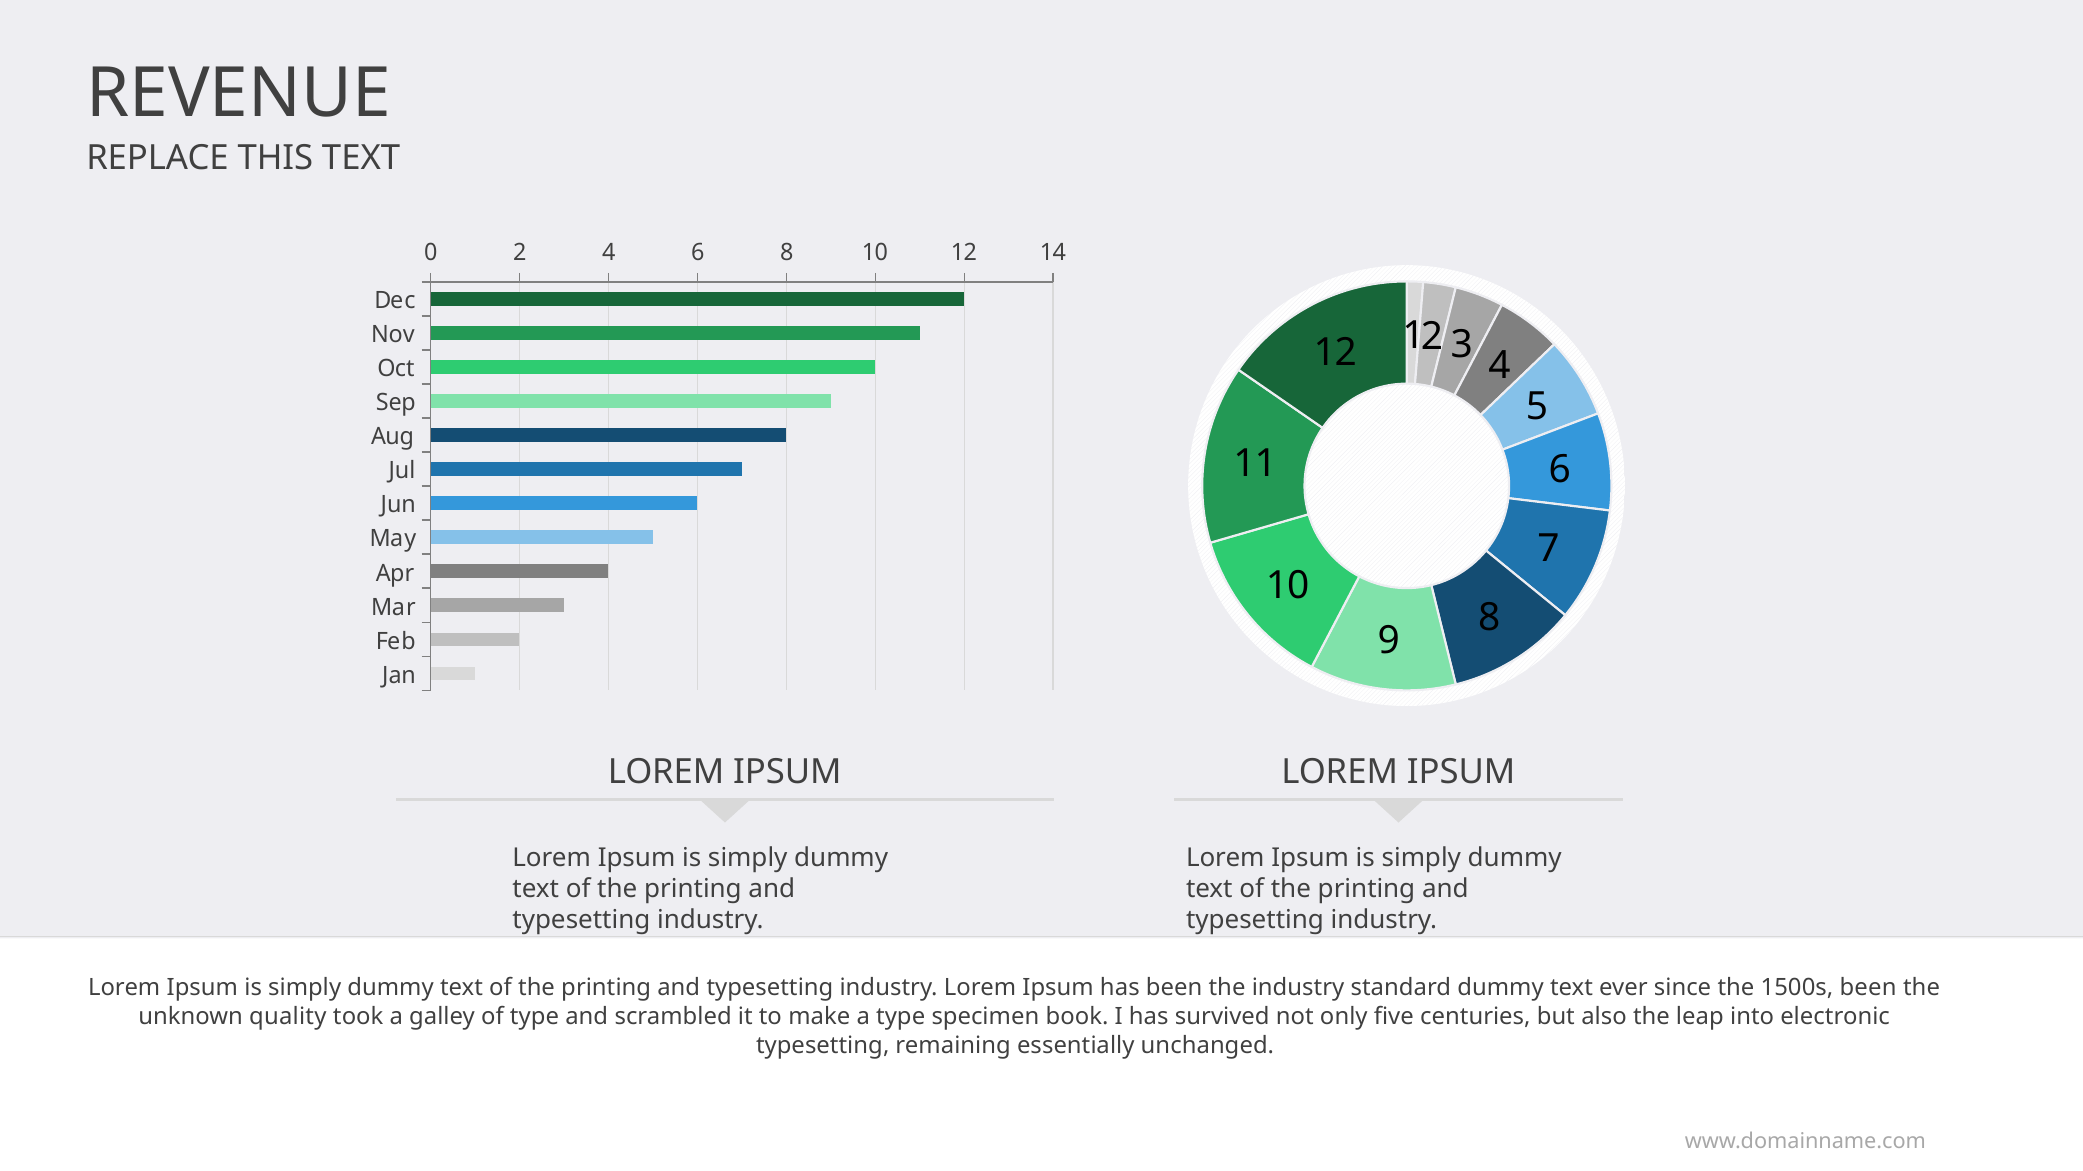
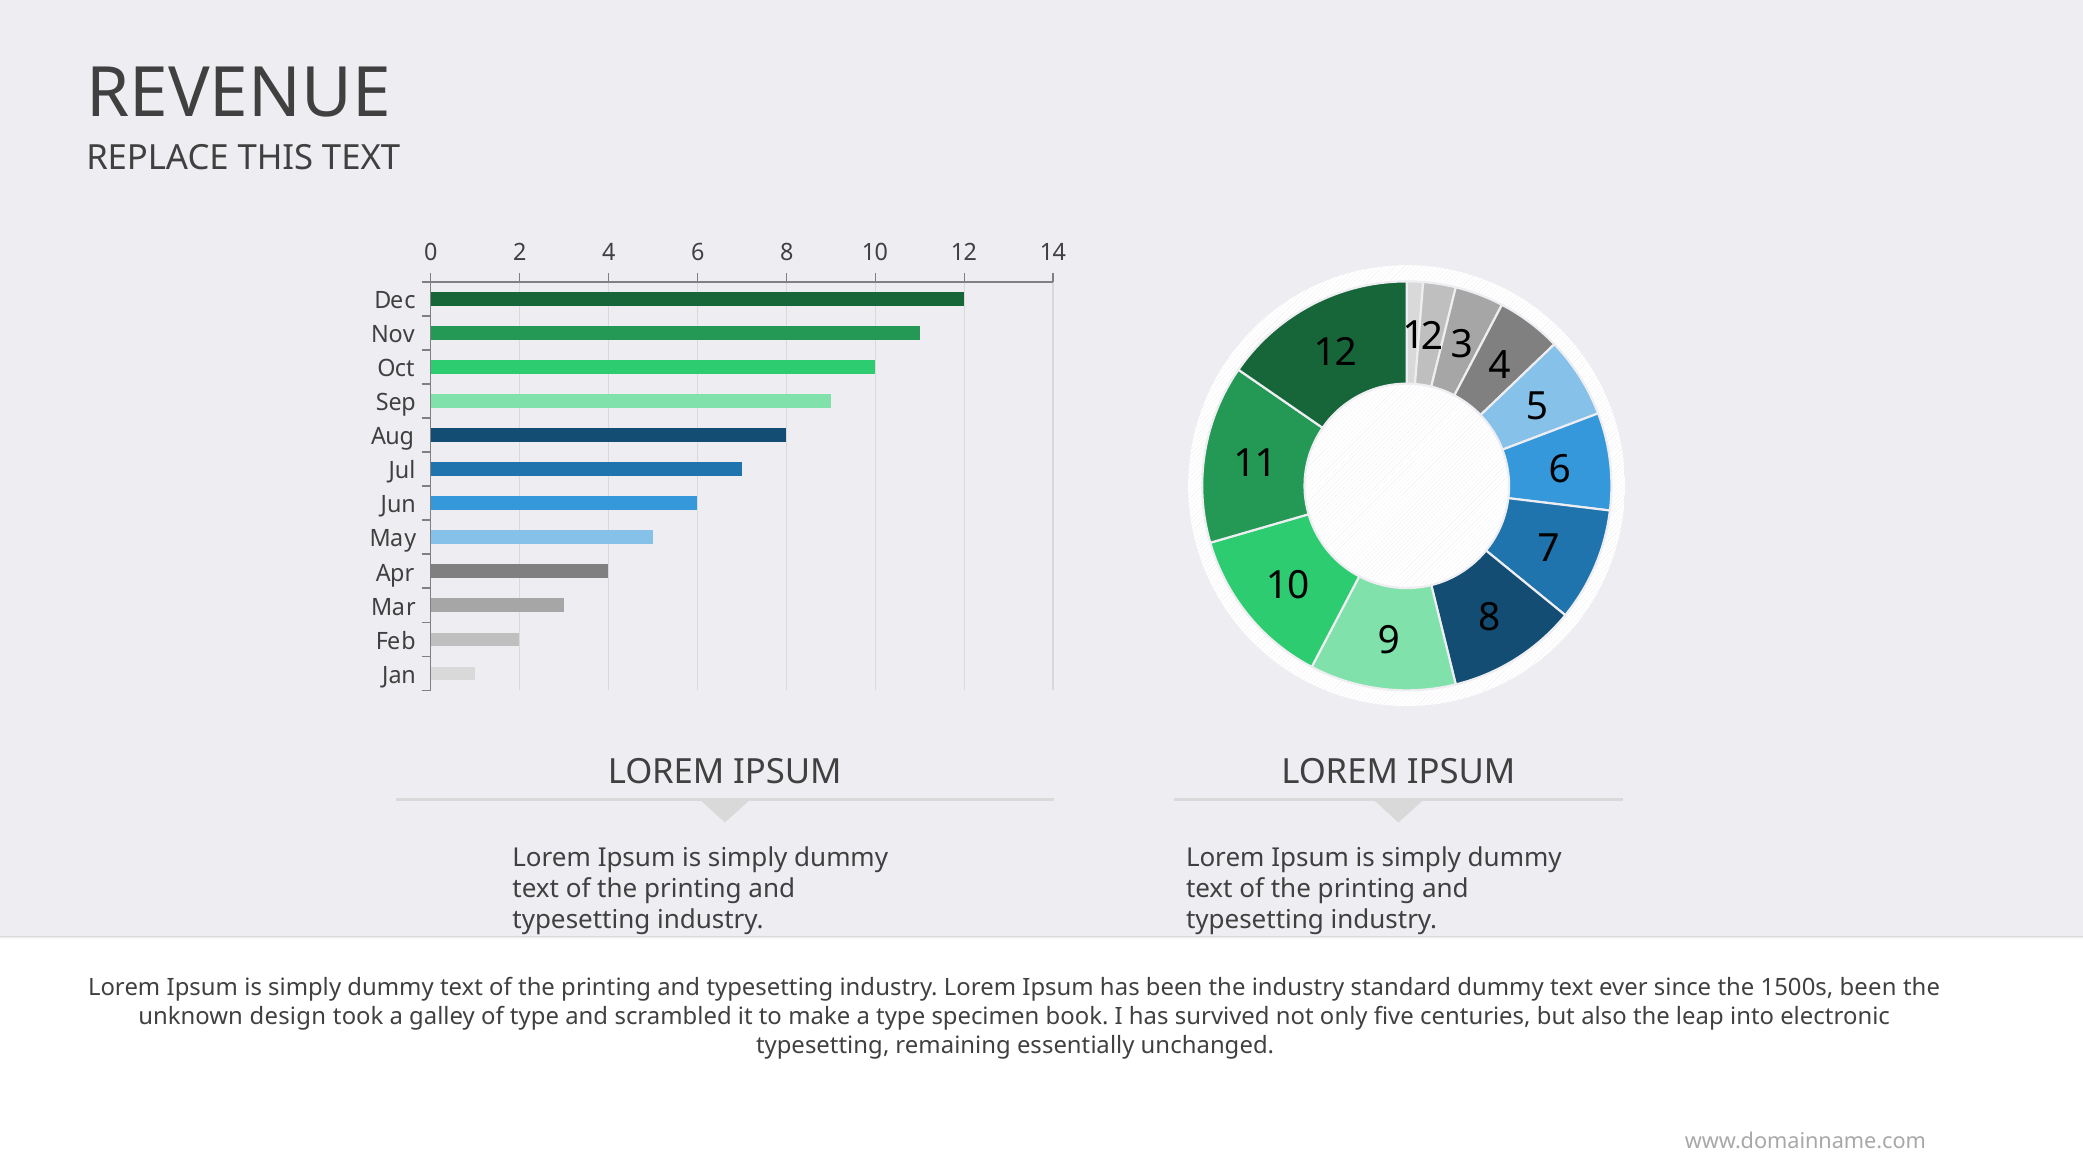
quality: quality -> design
